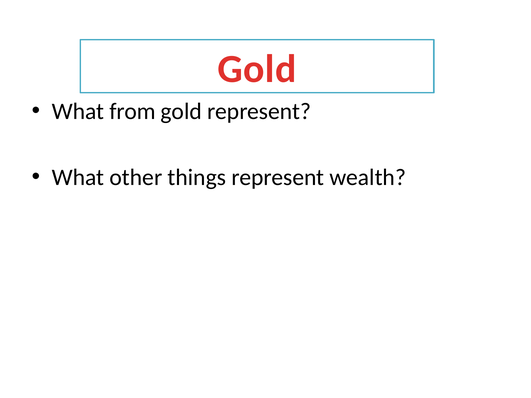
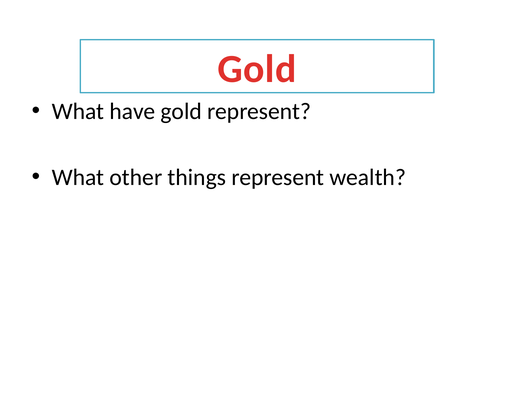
from: from -> have
